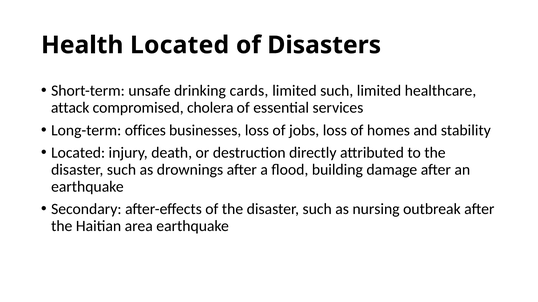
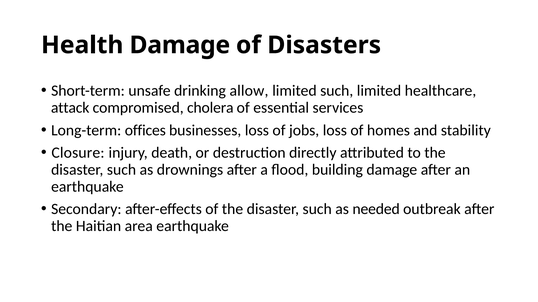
Health Located: Located -> Damage
cards: cards -> allow
Located at (78, 153): Located -> Closure
nursing: nursing -> needed
